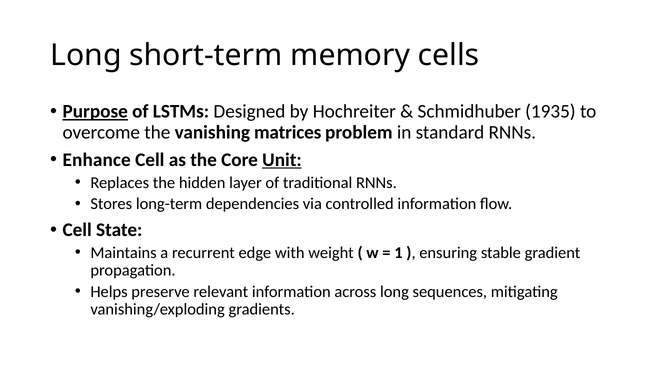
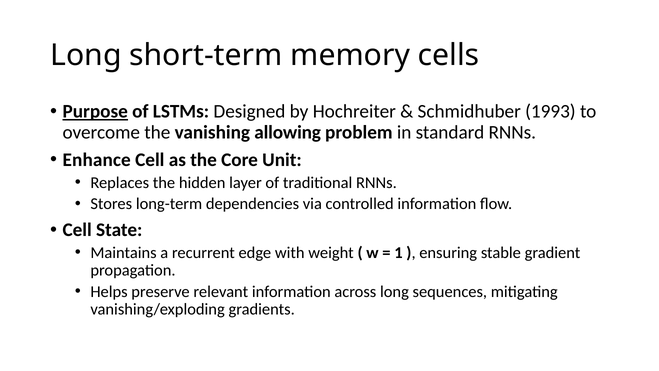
1935: 1935 -> 1993
matrices: matrices -> allowing
Unit underline: present -> none
